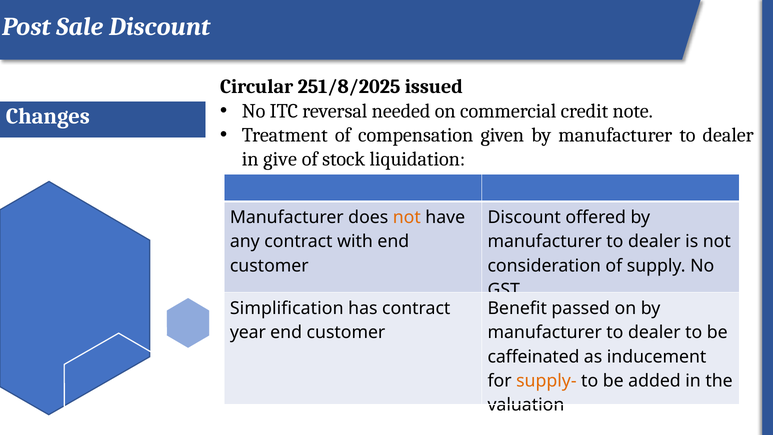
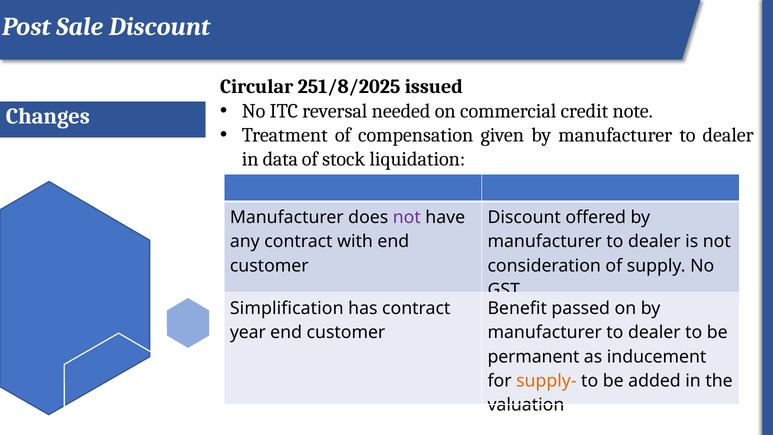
give: give -> data
not at (407, 217) colour: orange -> purple
caffeinated: caffeinated -> permanent
